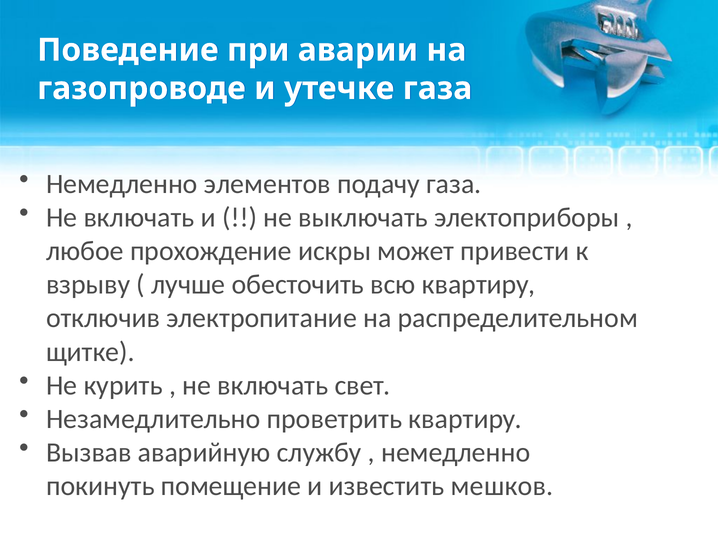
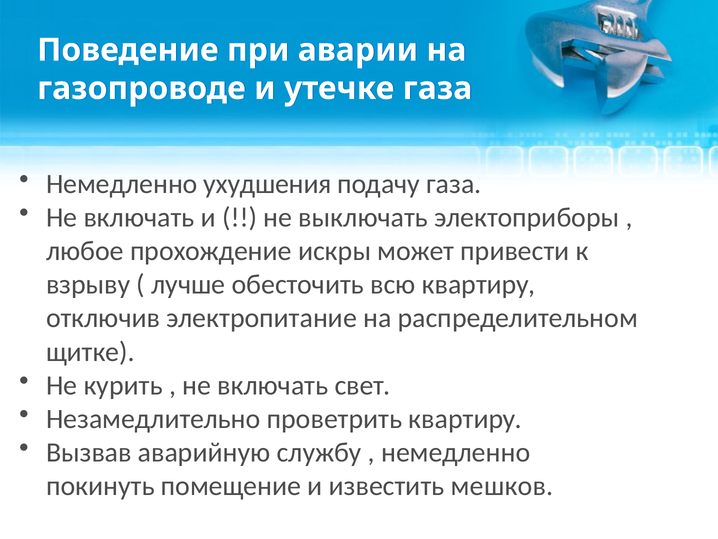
элементов: элементов -> ухудшения
